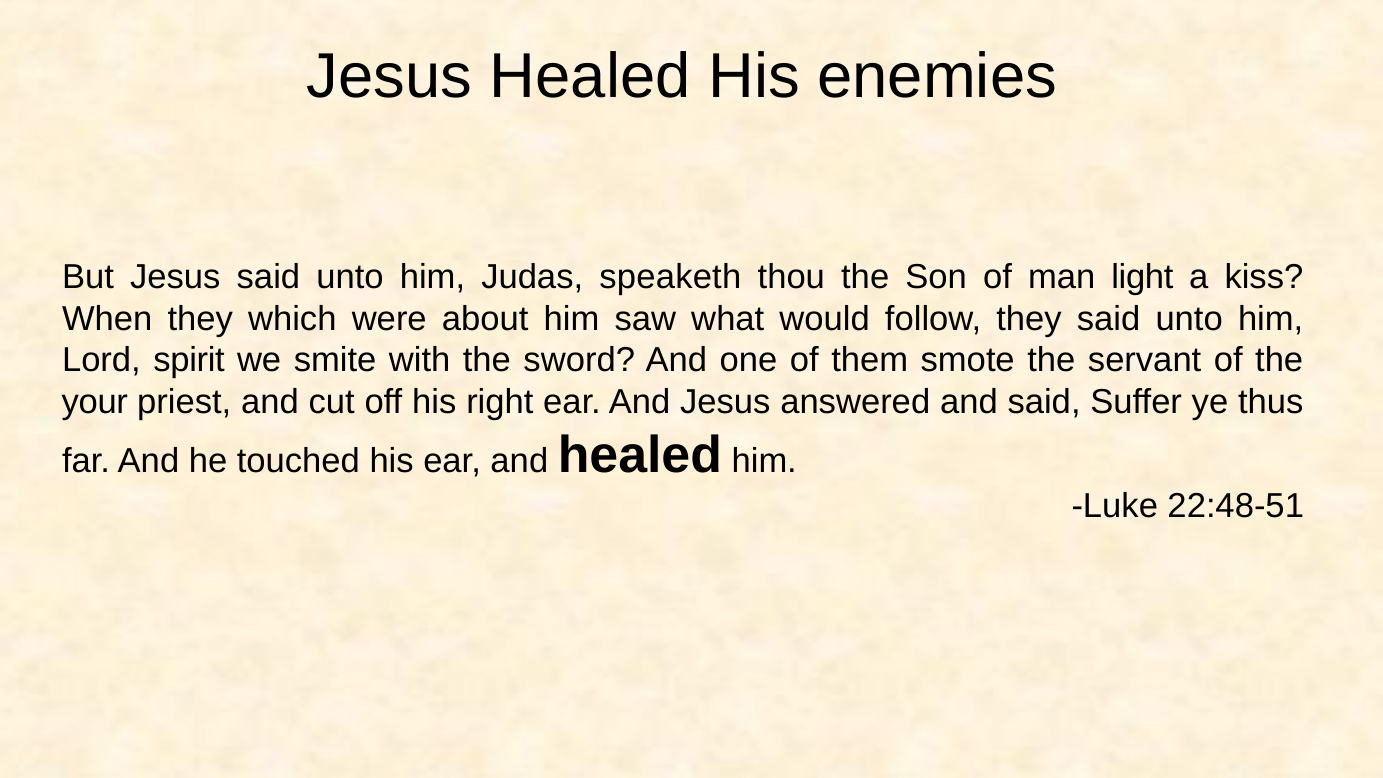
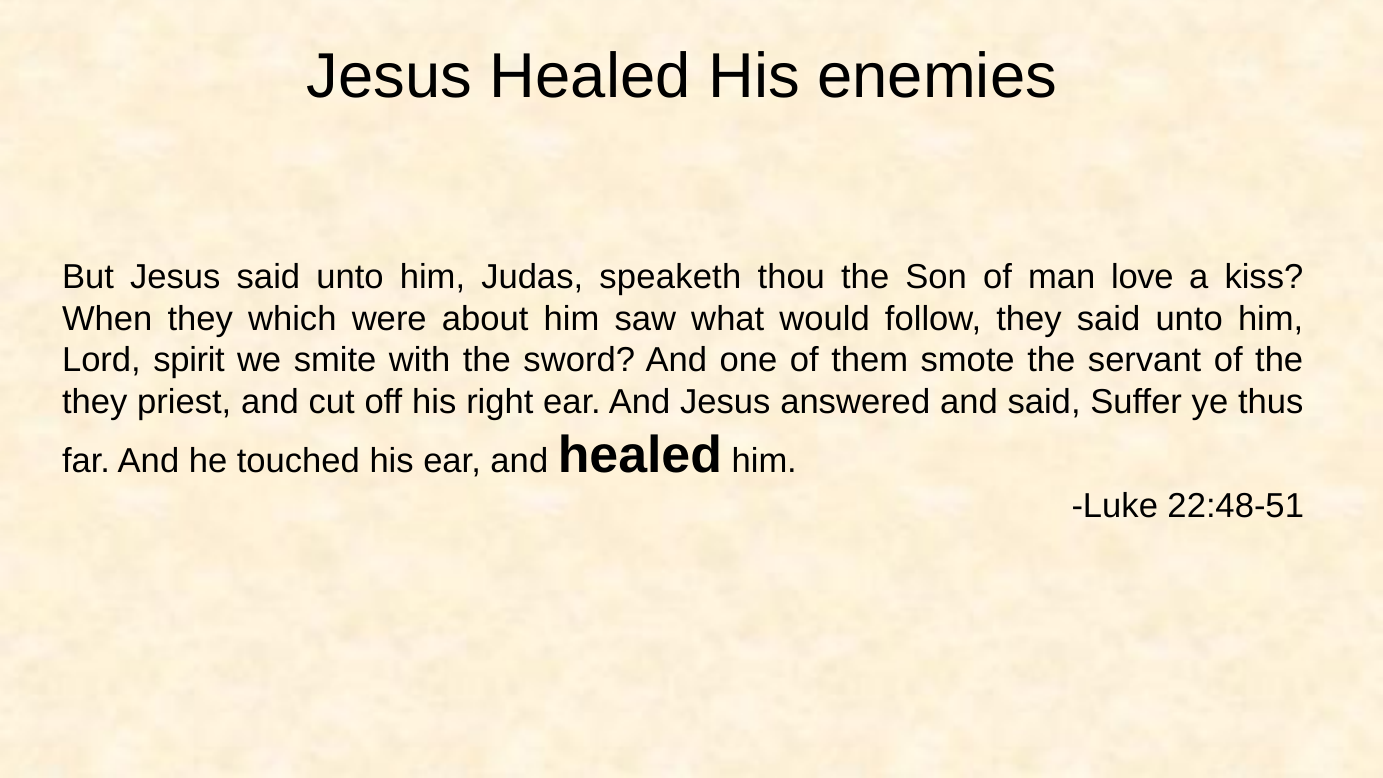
light: light -> love
your at (95, 402): your -> they
